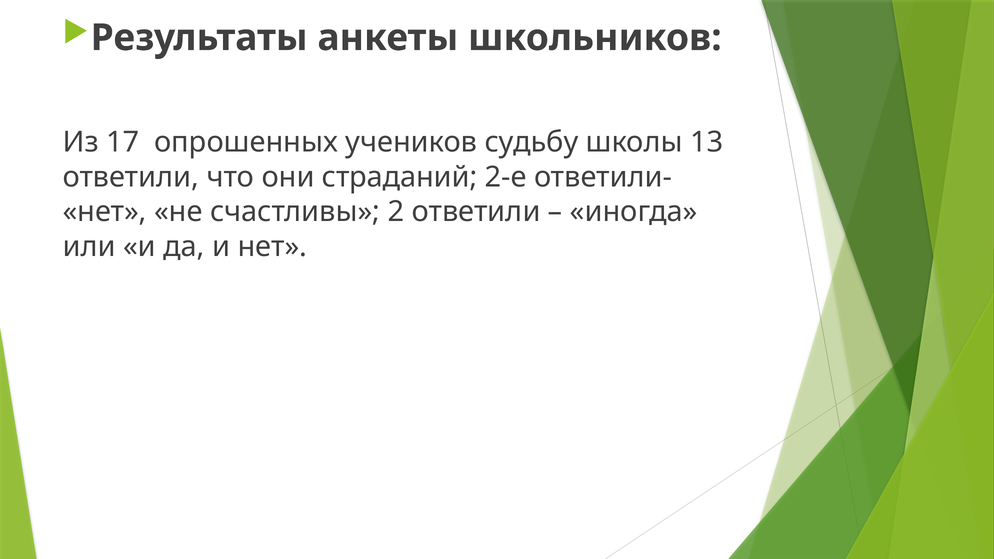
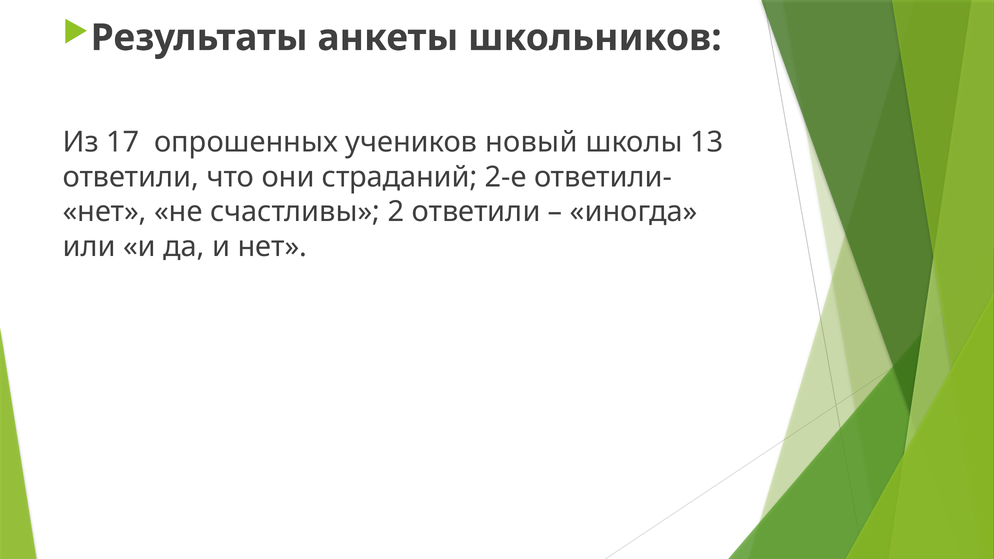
судьбу: судьбу -> новый
